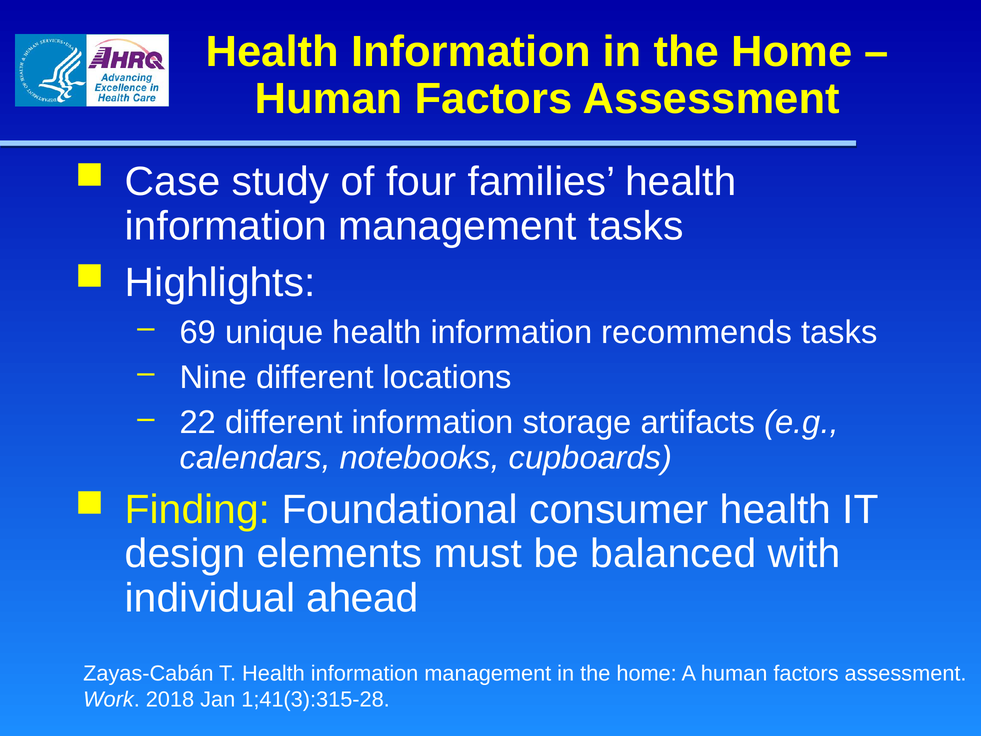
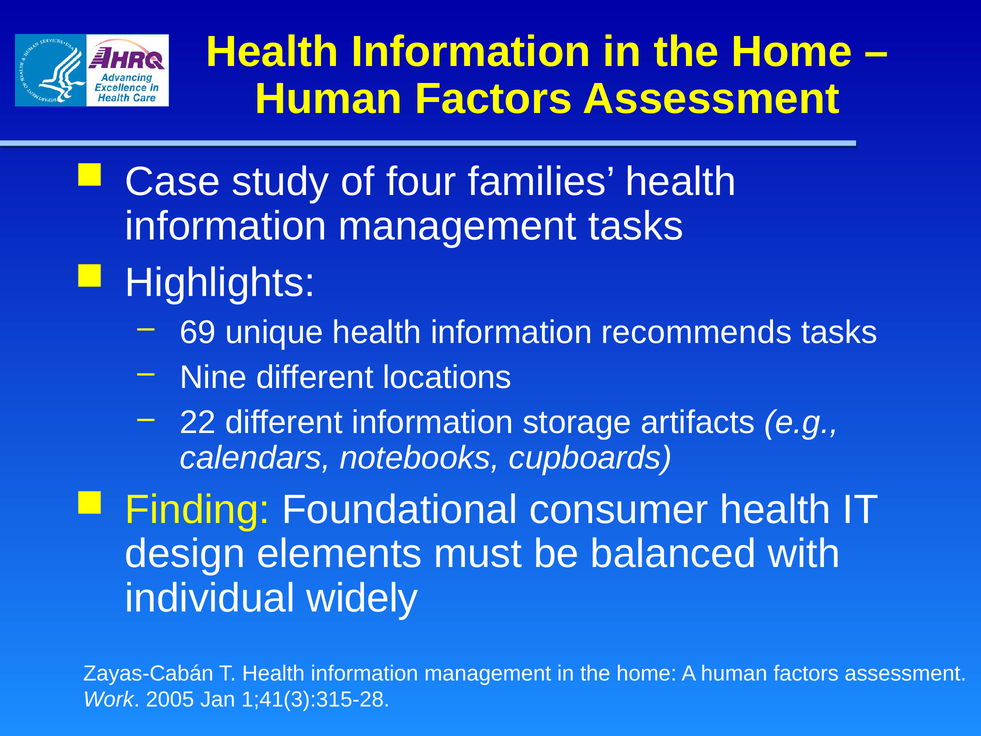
ahead: ahead -> widely
2018: 2018 -> 2005
